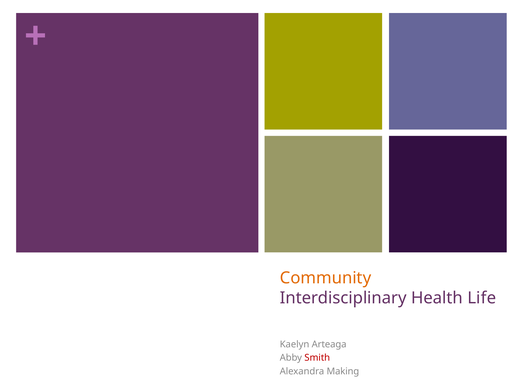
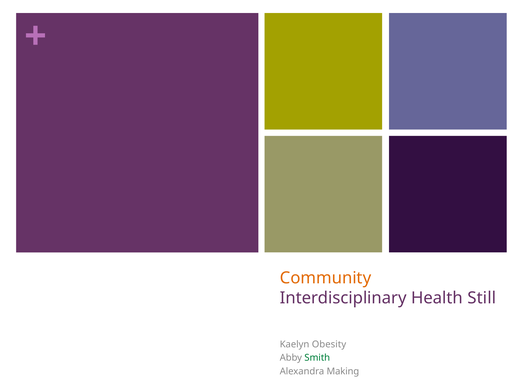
Life: Life -> Still
Arteaga: Arteaga -> Obesity
Smith colour: red -> green
